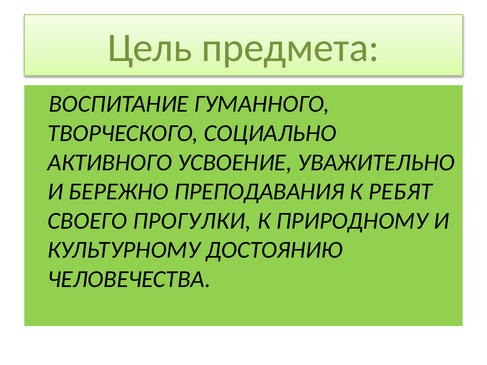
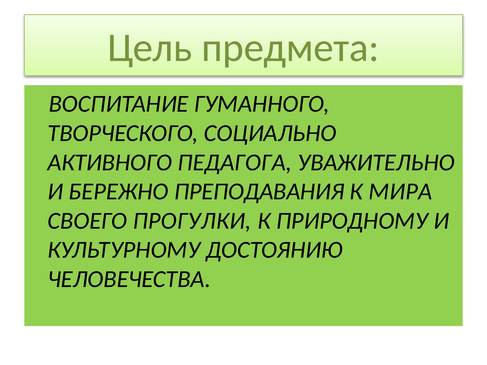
УСВОЕНИЕ: УСВОЕНИЕ -> ПЕДАГОГА
РЕБЯТ: РЕБЯТ -> МИРА
